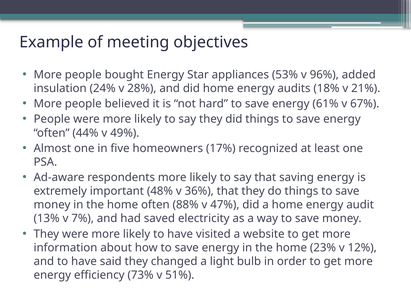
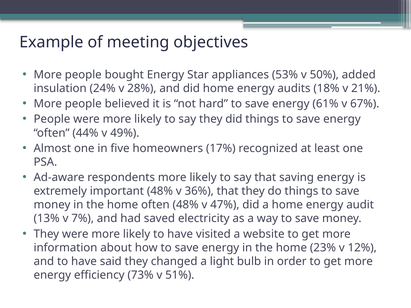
96%: 96% -> 50%
often 88%: 88% -> 48%
